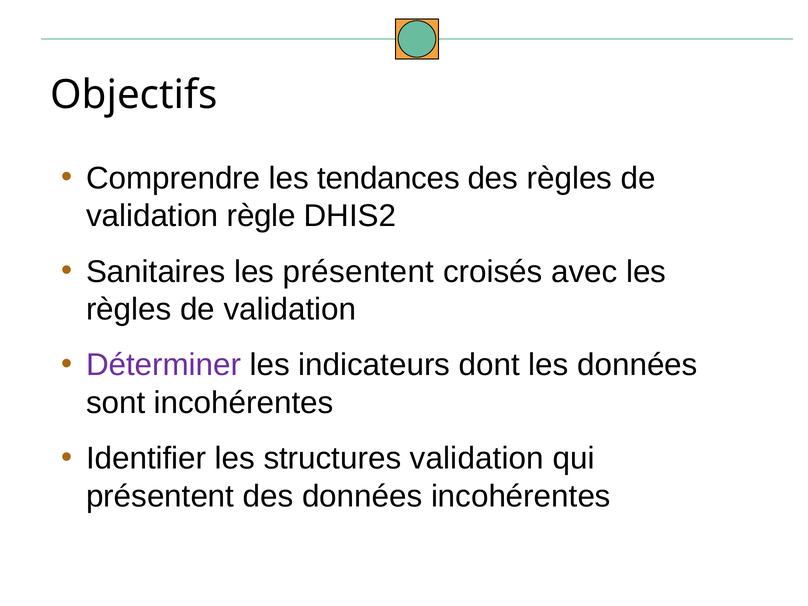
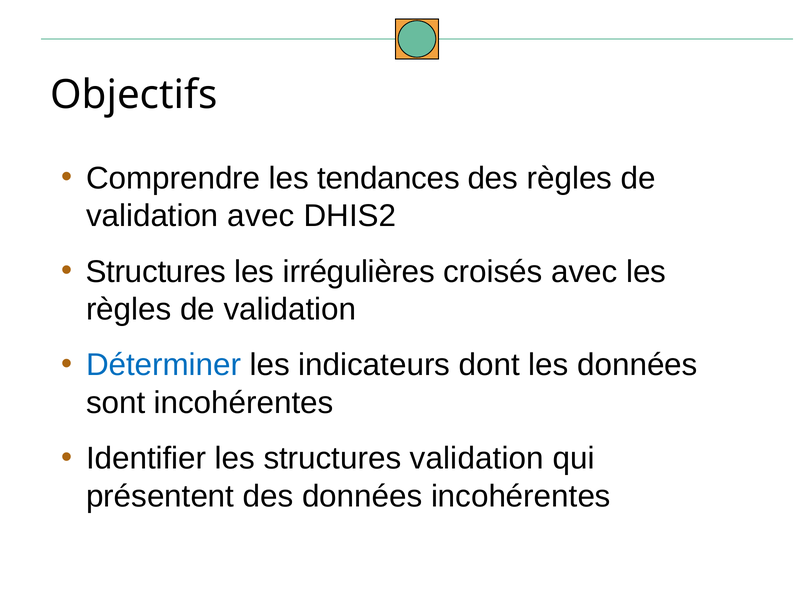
validation règle: règle -> avec
Sanitaires at (156, 272): Sanitaires -> Structures
les présentent: présentent -> irrégulières
Déterminer colour: purple -> blue
